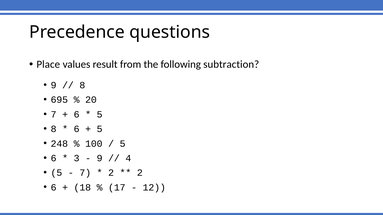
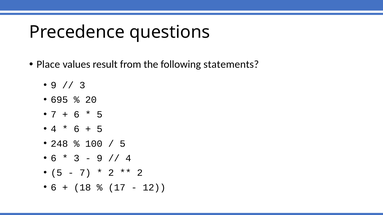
subtraction: subtraction -> statements
8 at (82, 85): 8 -> 3
8 at (54, 129): 8 -> 4
